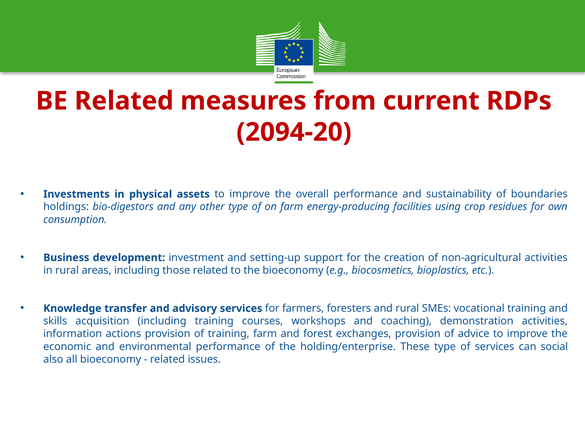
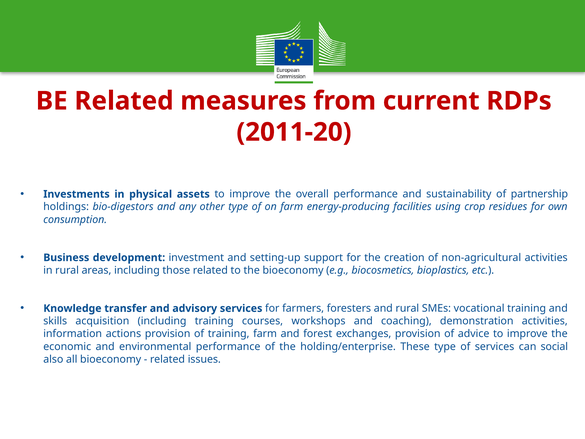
2094-20: 2094-20 -> 2011-20
boundaries: boundaries -> partnership
